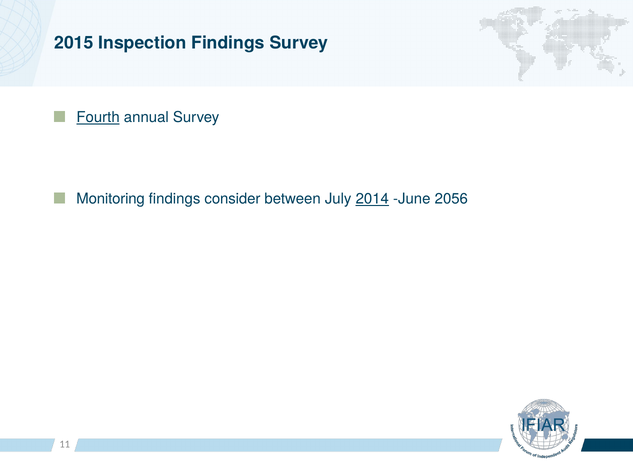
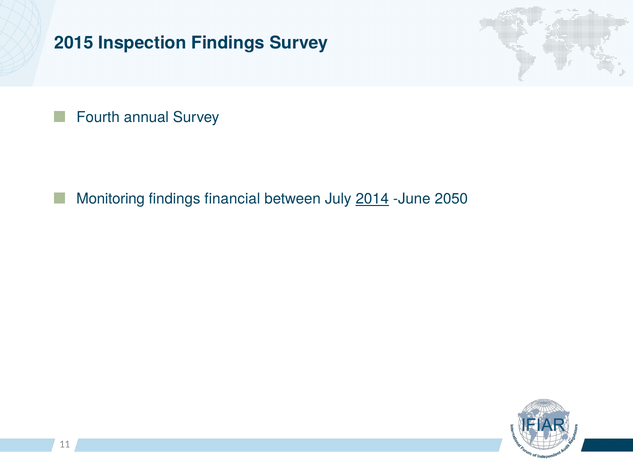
Fourth underline: present -> none
consider: consider -> financial
2056: 2056 -> 2050
